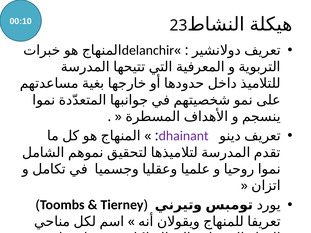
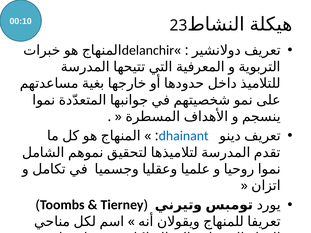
dhainant colour: purple -> blue
